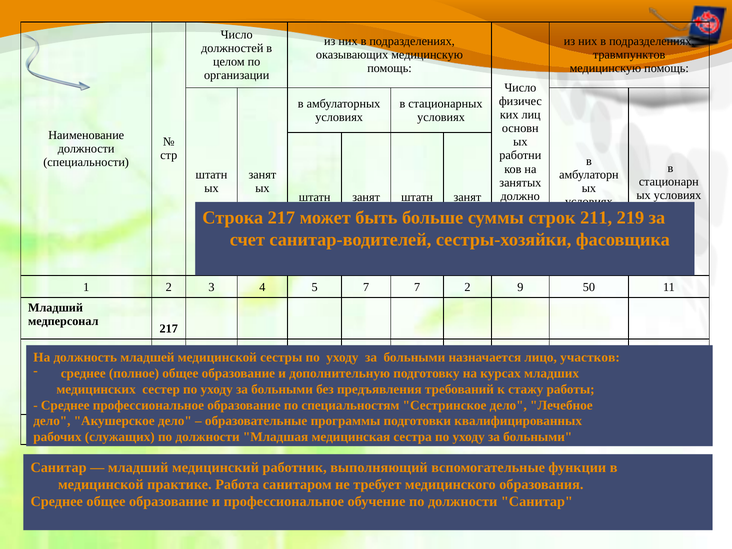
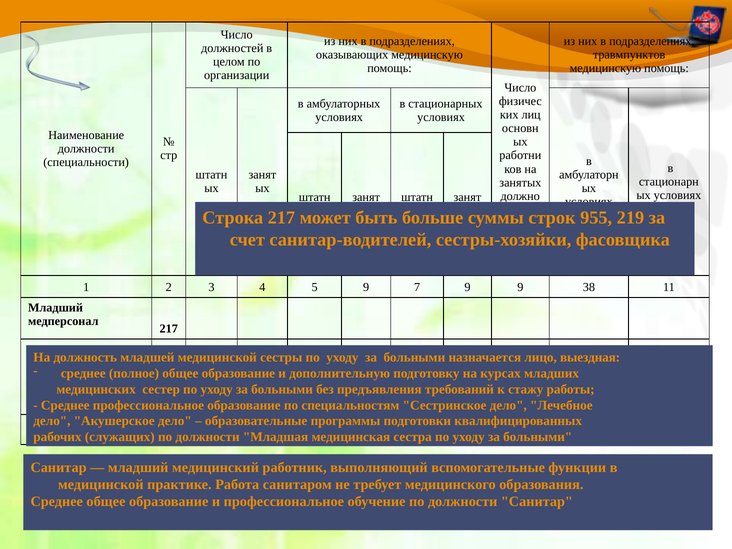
211: 211 -> 955
5 7: 7 -> 9
7 2: 2 -> 9
50: 50 -> 38
участков: участков -> выездная
